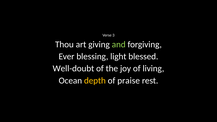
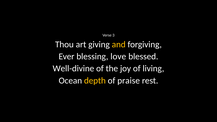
and colour: light green -> yellow
light: light -> love
Well-doubt: Well-doubt -> Well-divine
